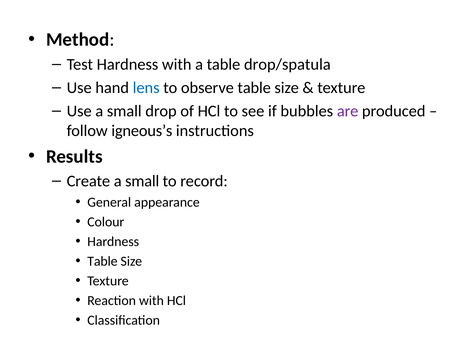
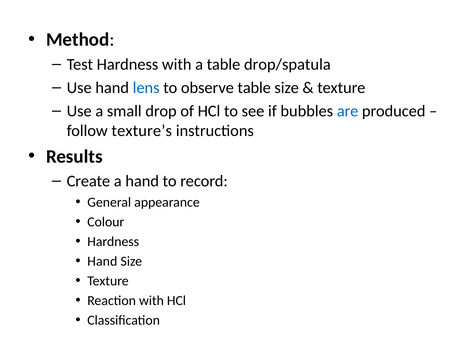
are colour: purple -> blue
igneous’s: igneous’s -> texture’s
Create a small: small -> hand
Table at (102, 261): Table -> Hand
